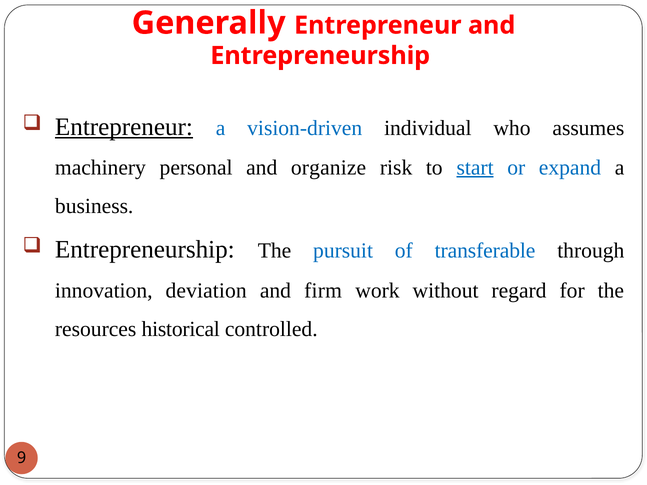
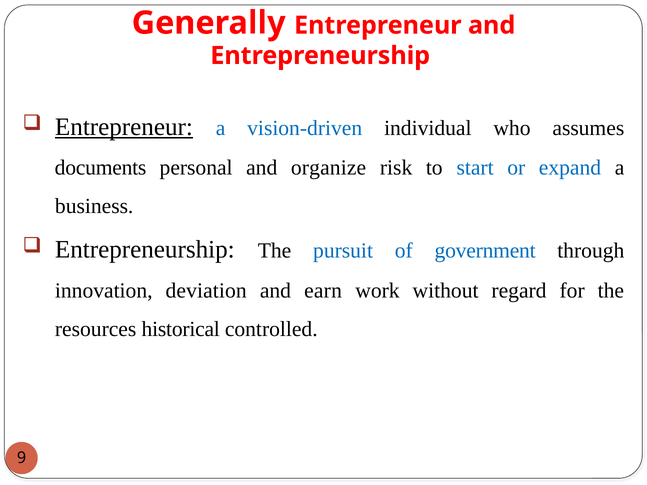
machinery: machinery -> documents
start underline: present -> none
transferable: transferable -> government
firm: firm -> earn
